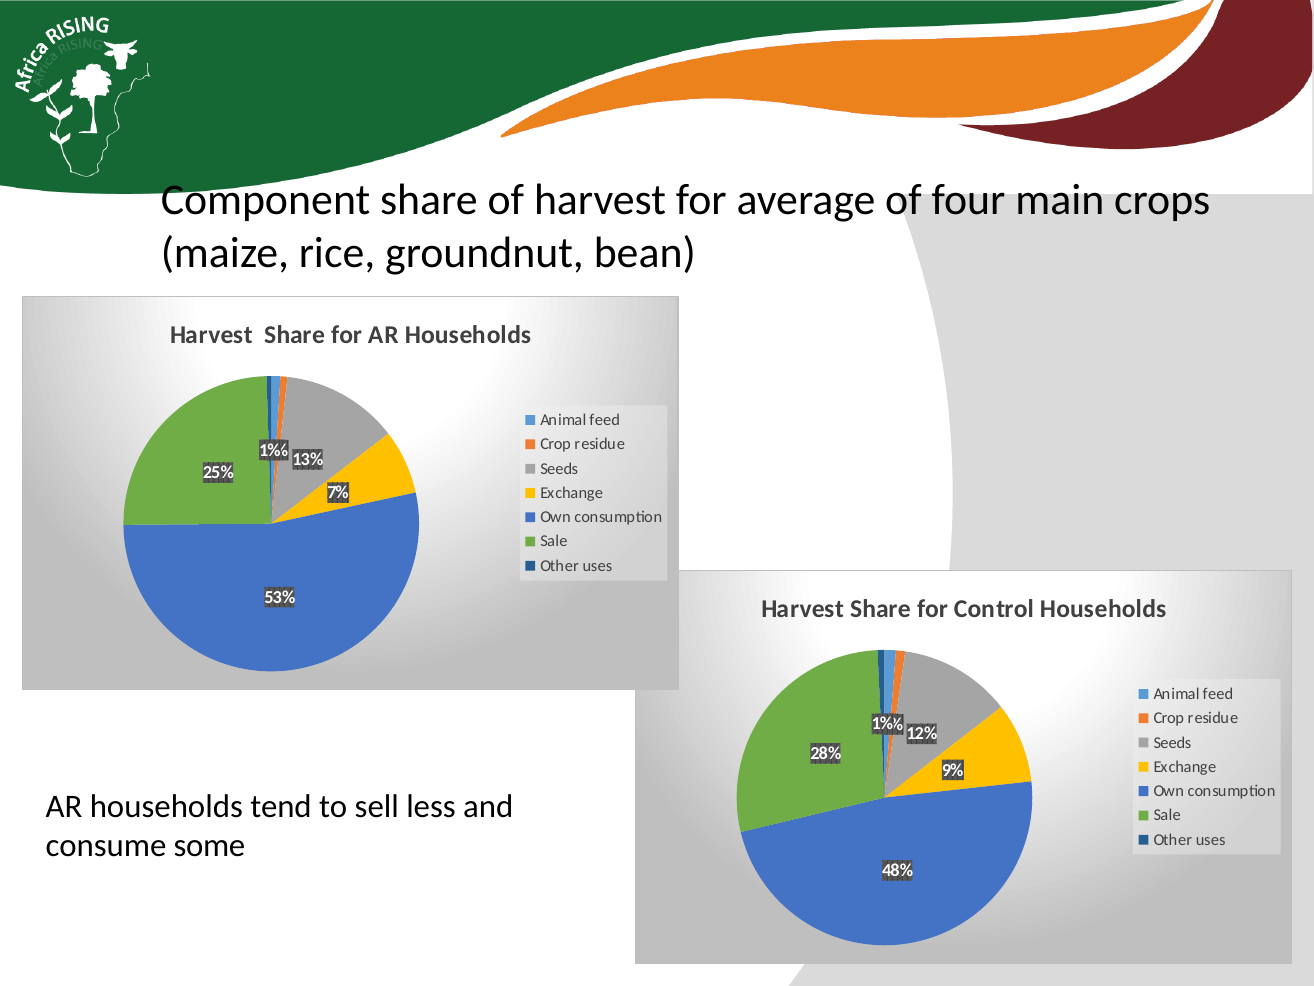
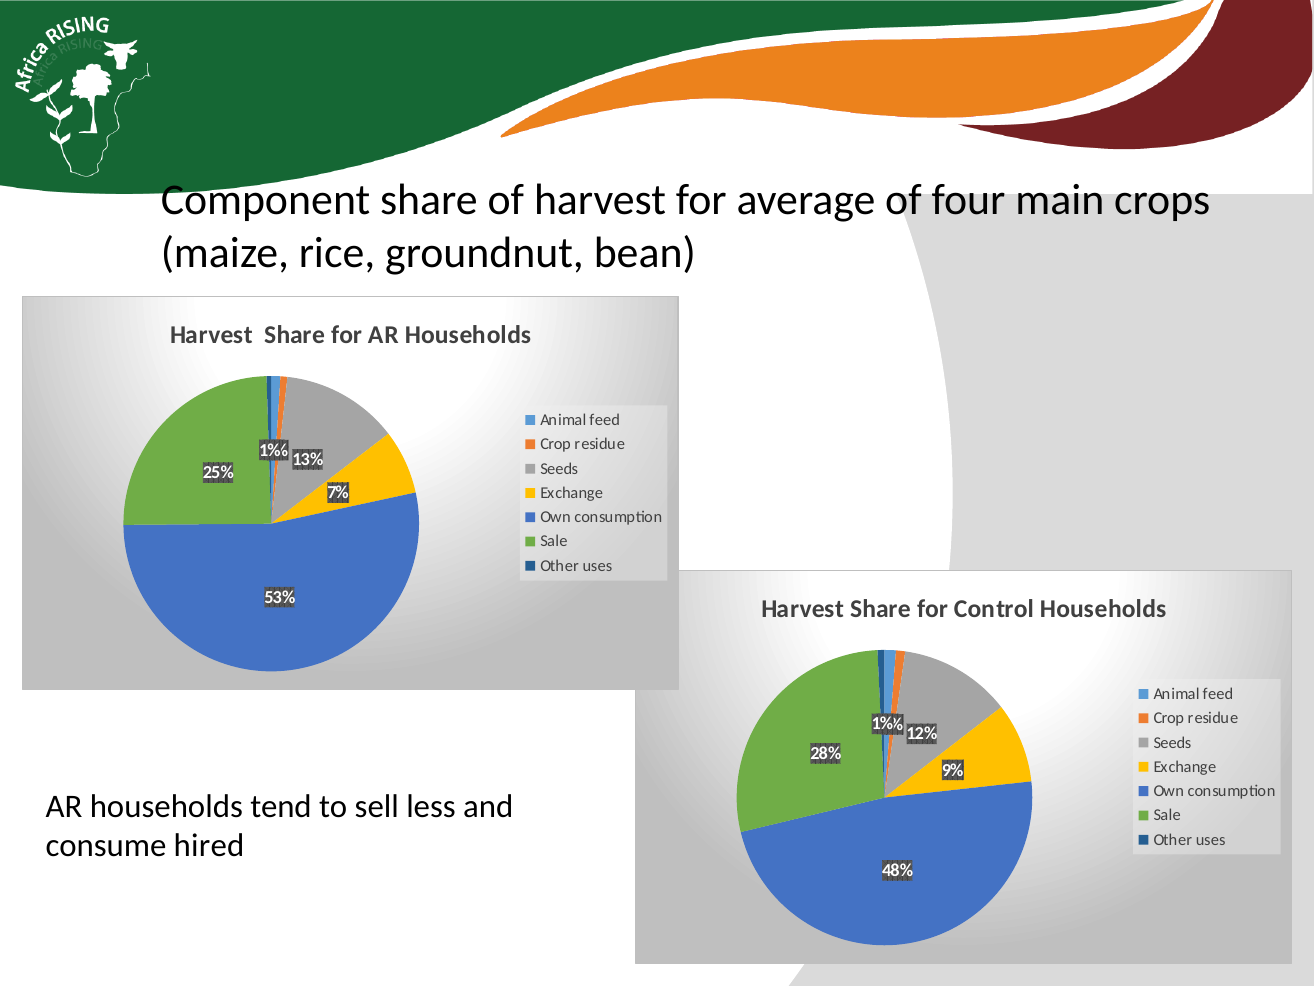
some: some -> hired
